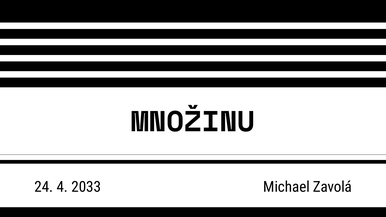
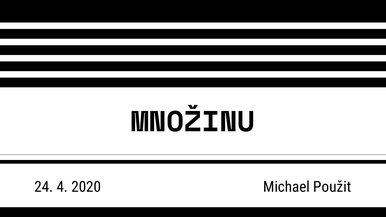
2033: 2033 -> 2020
Zavolá: Zavolá -> Použit
